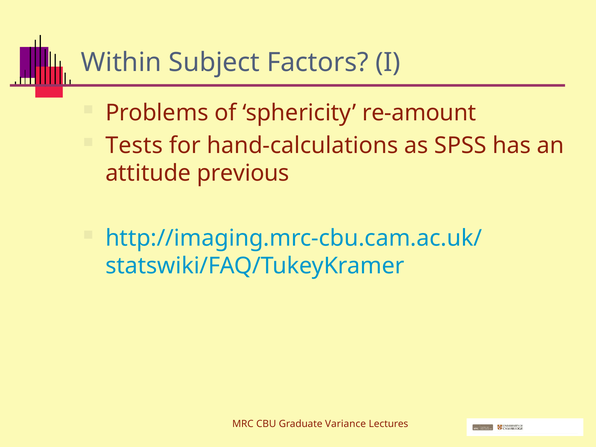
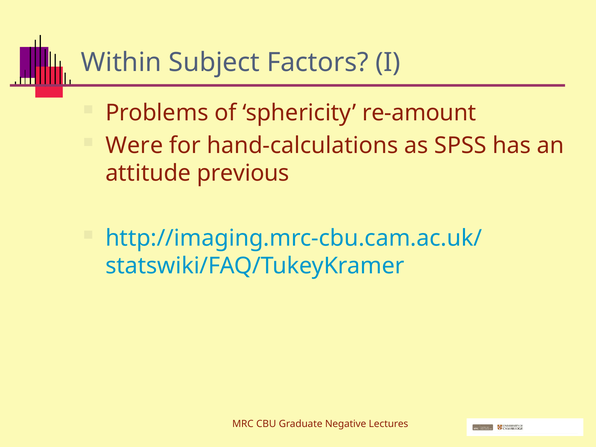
Tests: Tests -> Were
Variance: Variance -> Negative
